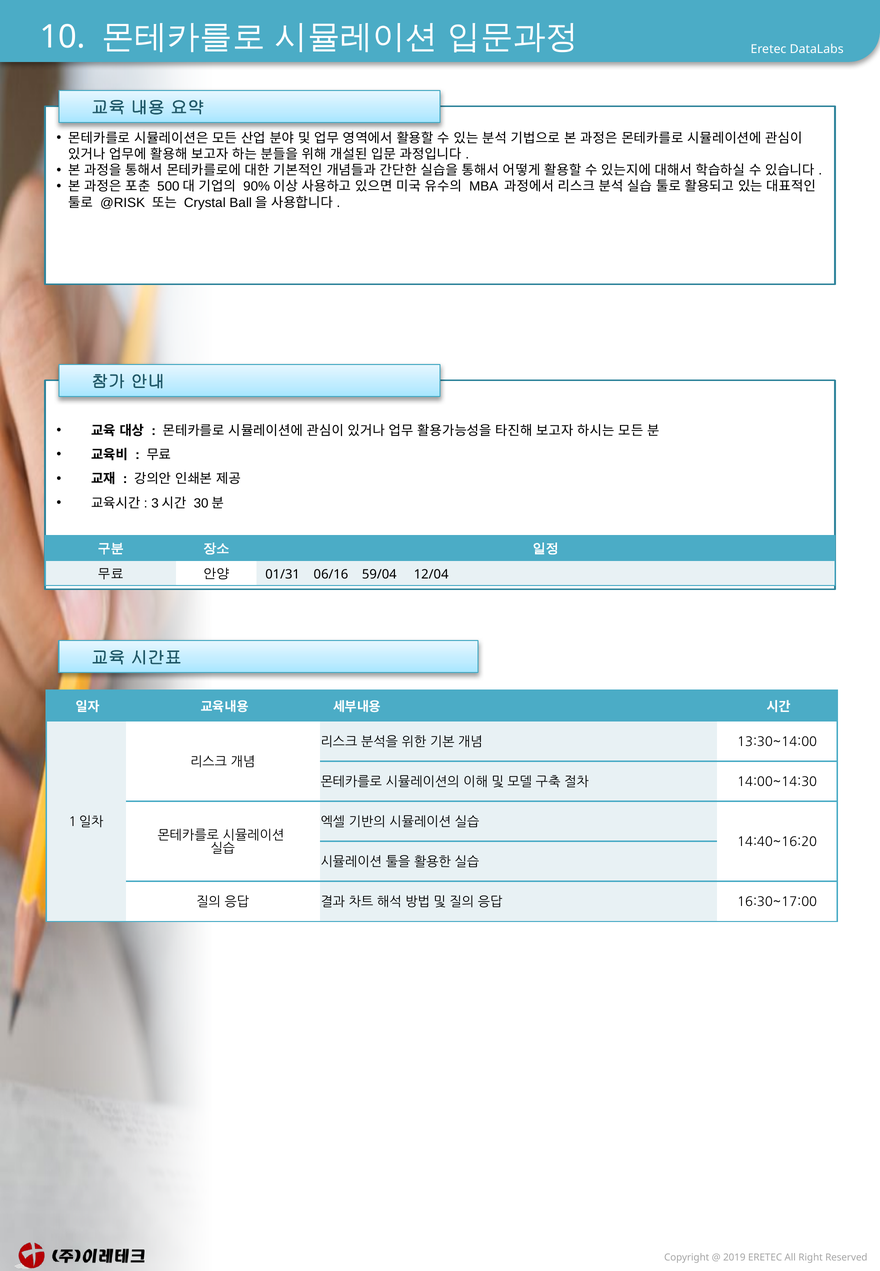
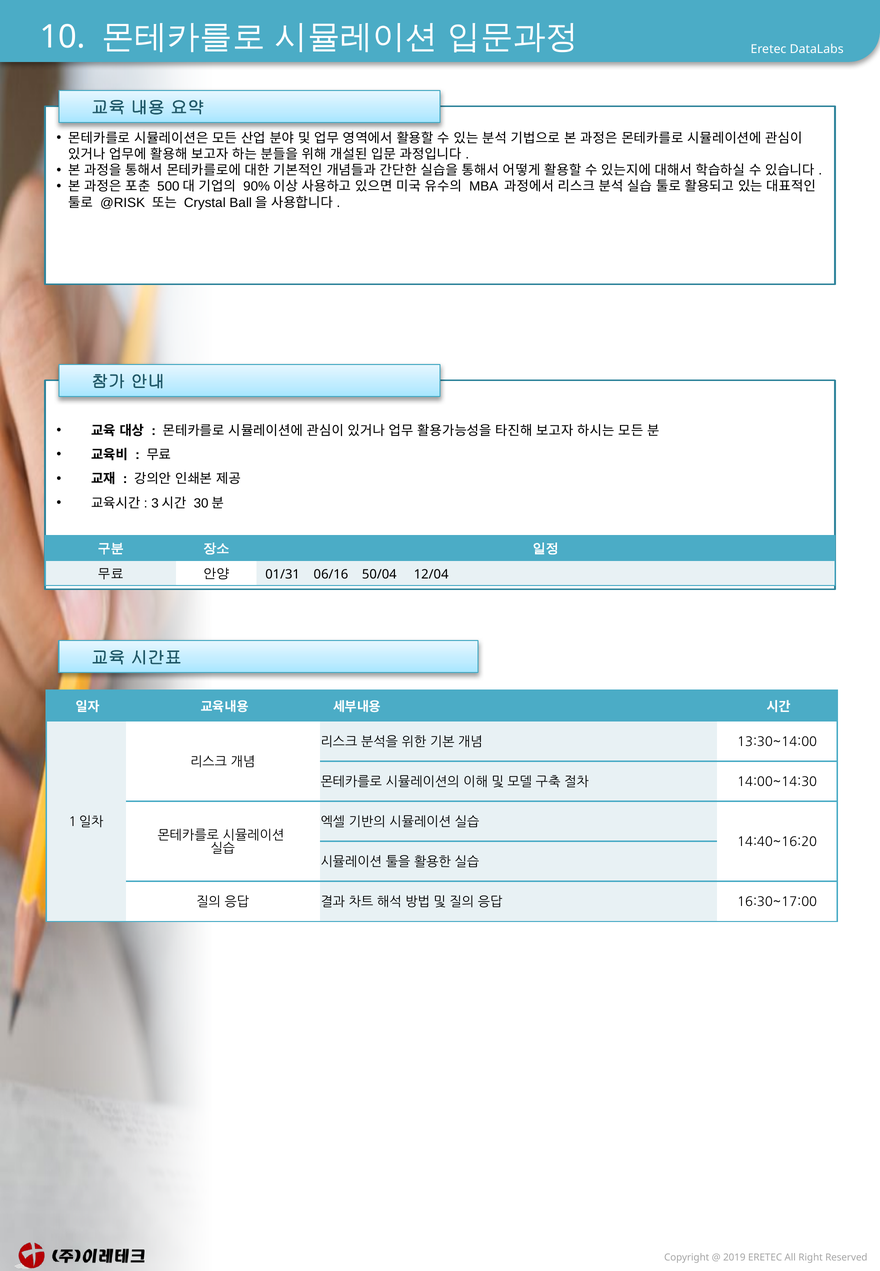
59/04: 59/04 -> 50/04
